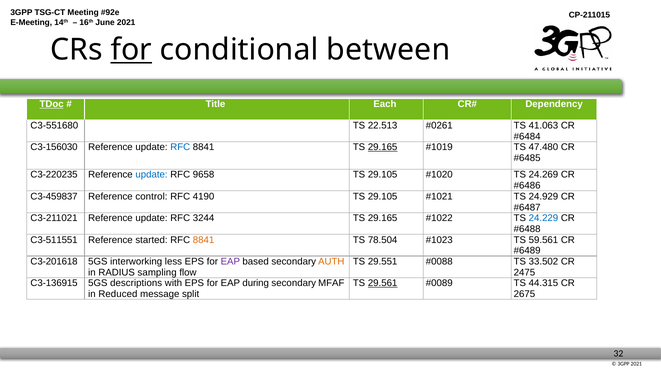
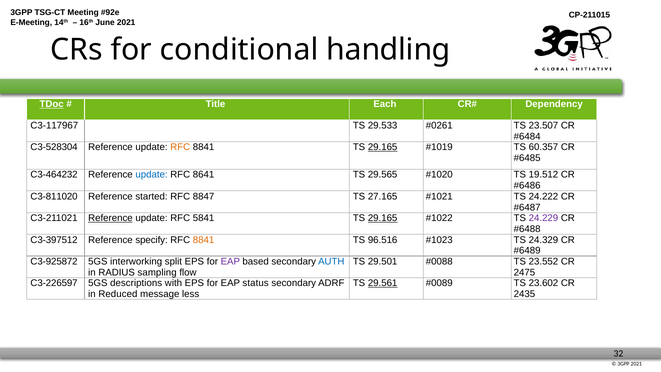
for at (131, 50) underline: present -> none
between: between -> handling
C3-551680: C3-551680 -> C3-117967
22.513: 22.513 -> 29.533
41.063: 41.063 -> 23.507
C3-156030: C3-156030 -> C3-528304
RFC at (180, 147) colour: blue -> orange
47.480: 47.480 -> 60.357
C3-220235: C3-220235 -> C3-464232
9658: 9658 -> 8641
29.105 at (383, 175): 29.105 -> 29.565
24.269: 24.269 -> 19.512
C3-459837: C3-459837 -> C3-811020
control: control -> started
4190: 4190 -> 8847
29.105 at (383, 196): 29.105 -> 27.165
24.929: 24.929 -> 24.222
Reference at (110, 218) underline: none -> present
3244: 3244 -> 5841
29.165 at (383, 218) underline: none -> present
24.229 colour: blue -> purple
C3-511551: C3-511551 -> C3-397512
started: started -> specify
78.504: 78.504 -> 96.516
59.561: 59.561 -> 24.329
C3-201618: C3-201618 -> C3-925872
less: less -> split
AUTH colour: orange -> blue
29.551: 29.551 -> 29.501
33.502: 33.502 -> 23.552
C3-136915: C3-136915 -> C3-226597
during: during -> status
MFAF: MFAF -> ADRF
44.315: 44.315 -> 23.602
split: split -> less
2675: 2675 -> 2435
